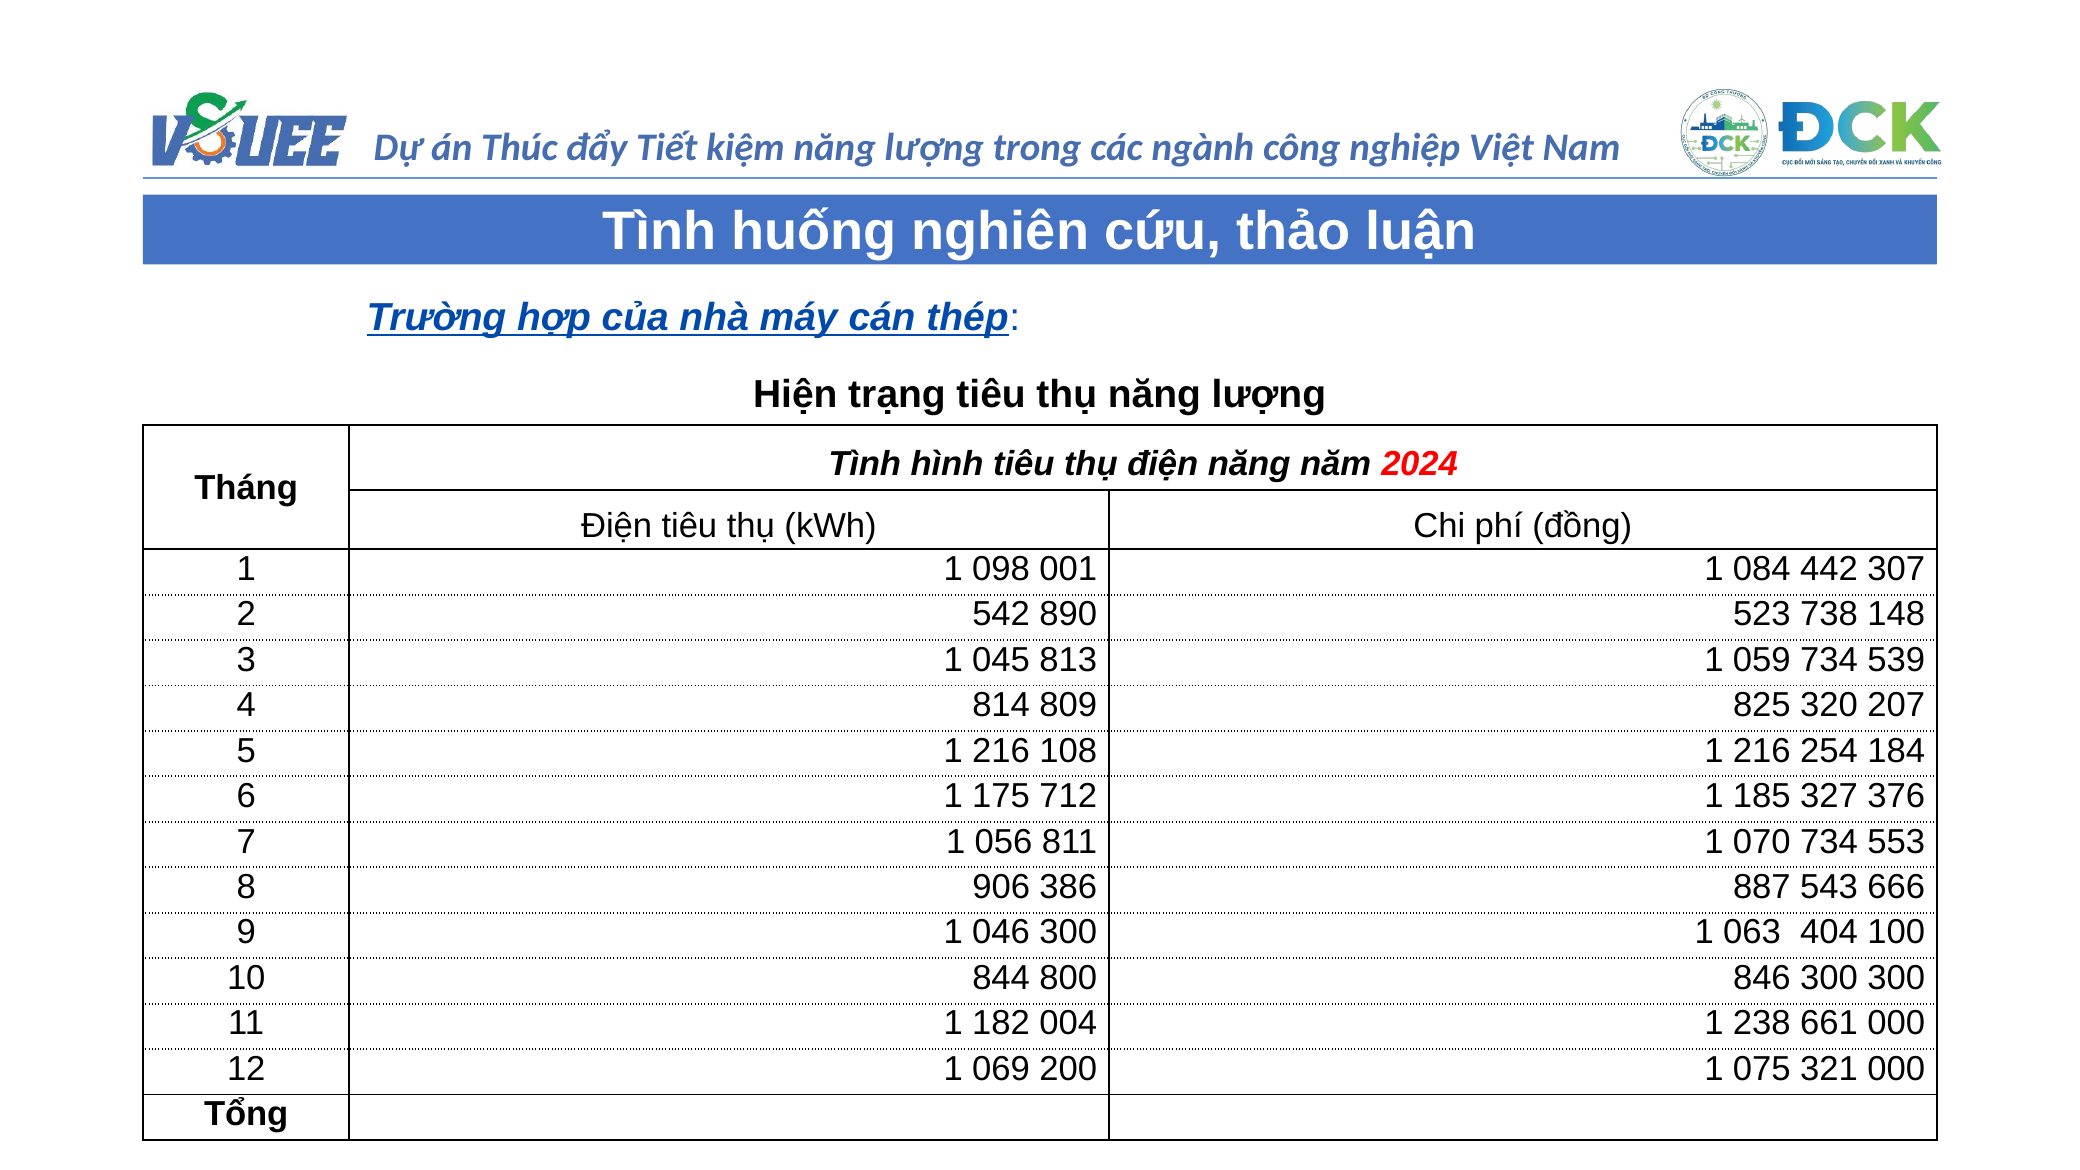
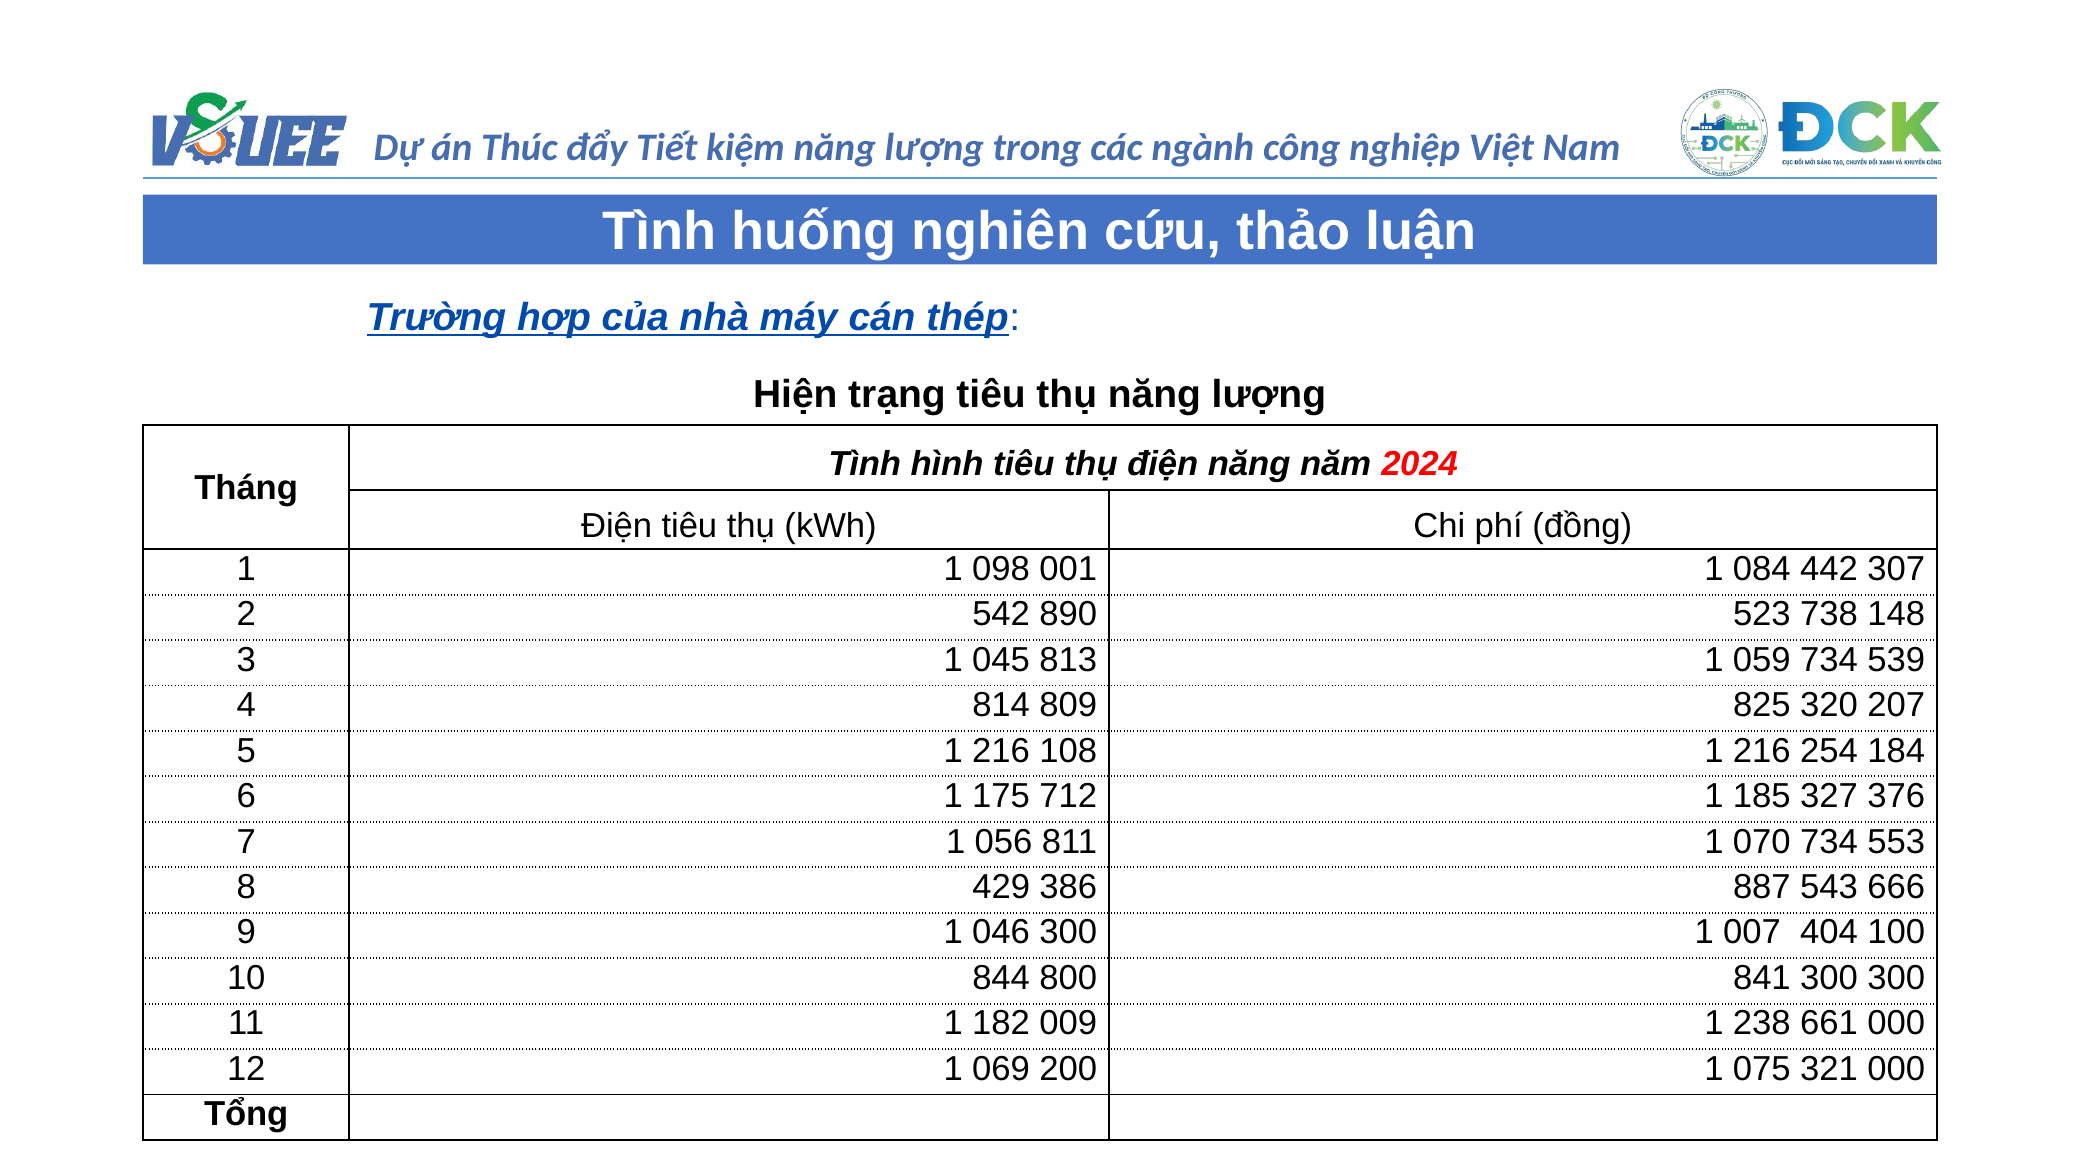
906: 906 -> 429
063: 063 -> 007
846: 846 -> 841
004: 004 -> 009
